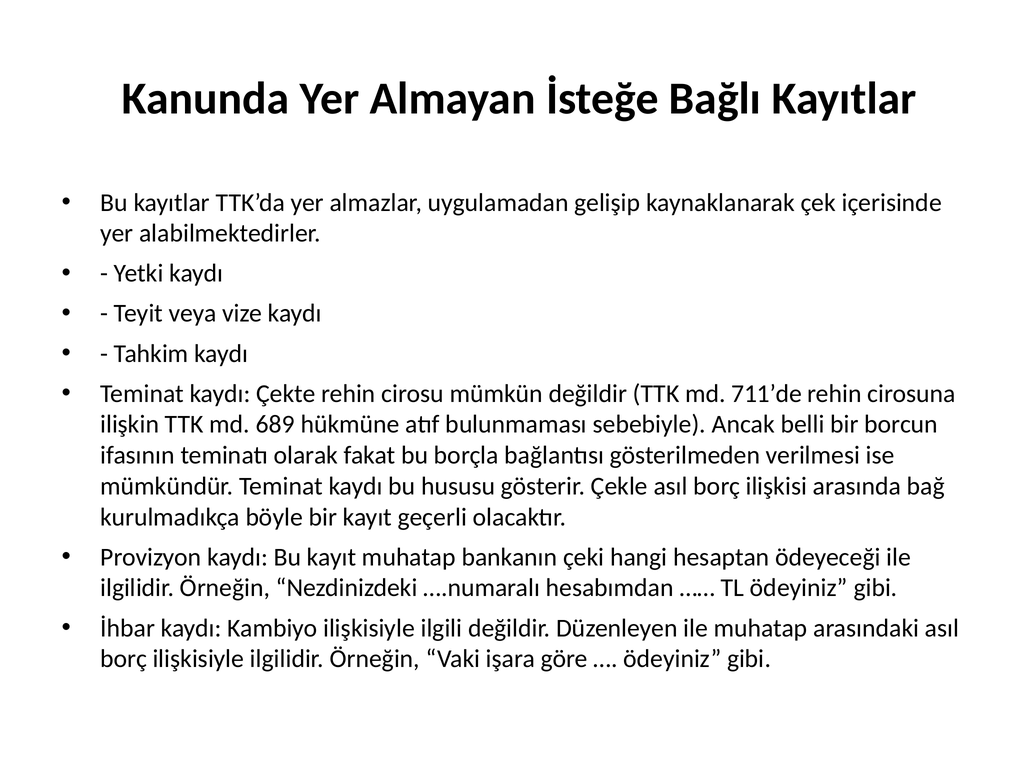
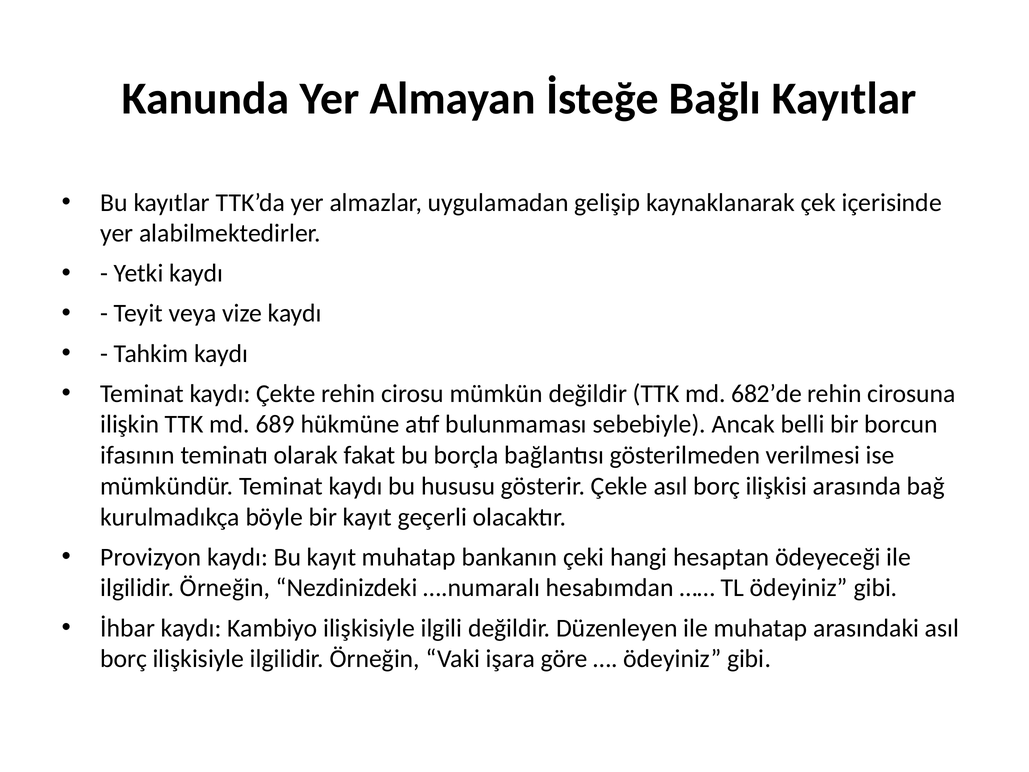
711’de: 711’de -> 682’de
